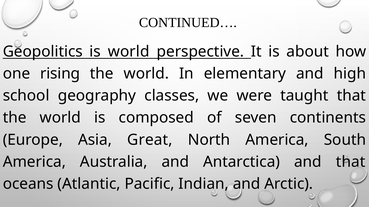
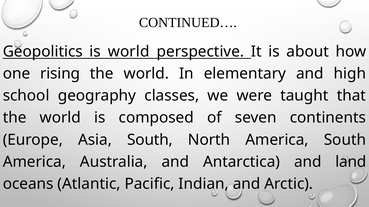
Asia Great: Great -> South
and that: that -> land
